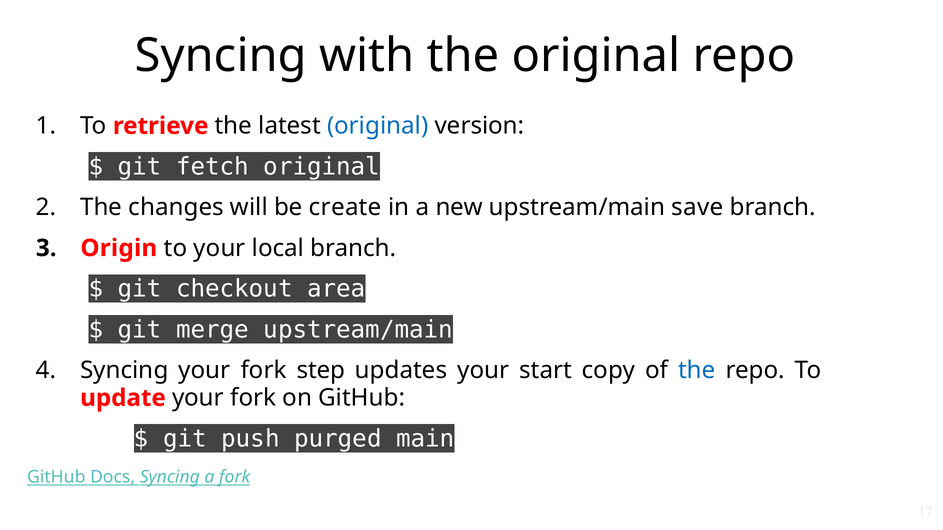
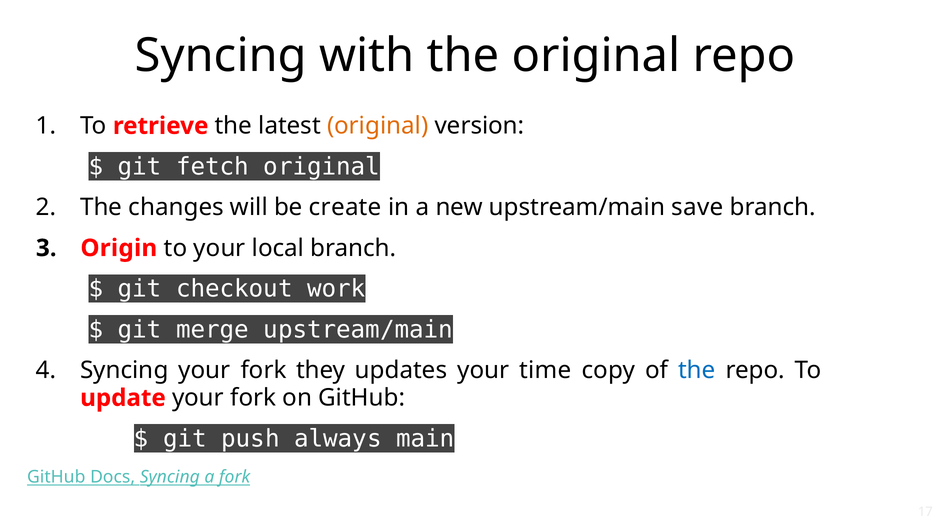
original at (378, 126) colour: blue -> orange
area: area -> work
step: step -> they
start: start -> time
purged: purged -> always
